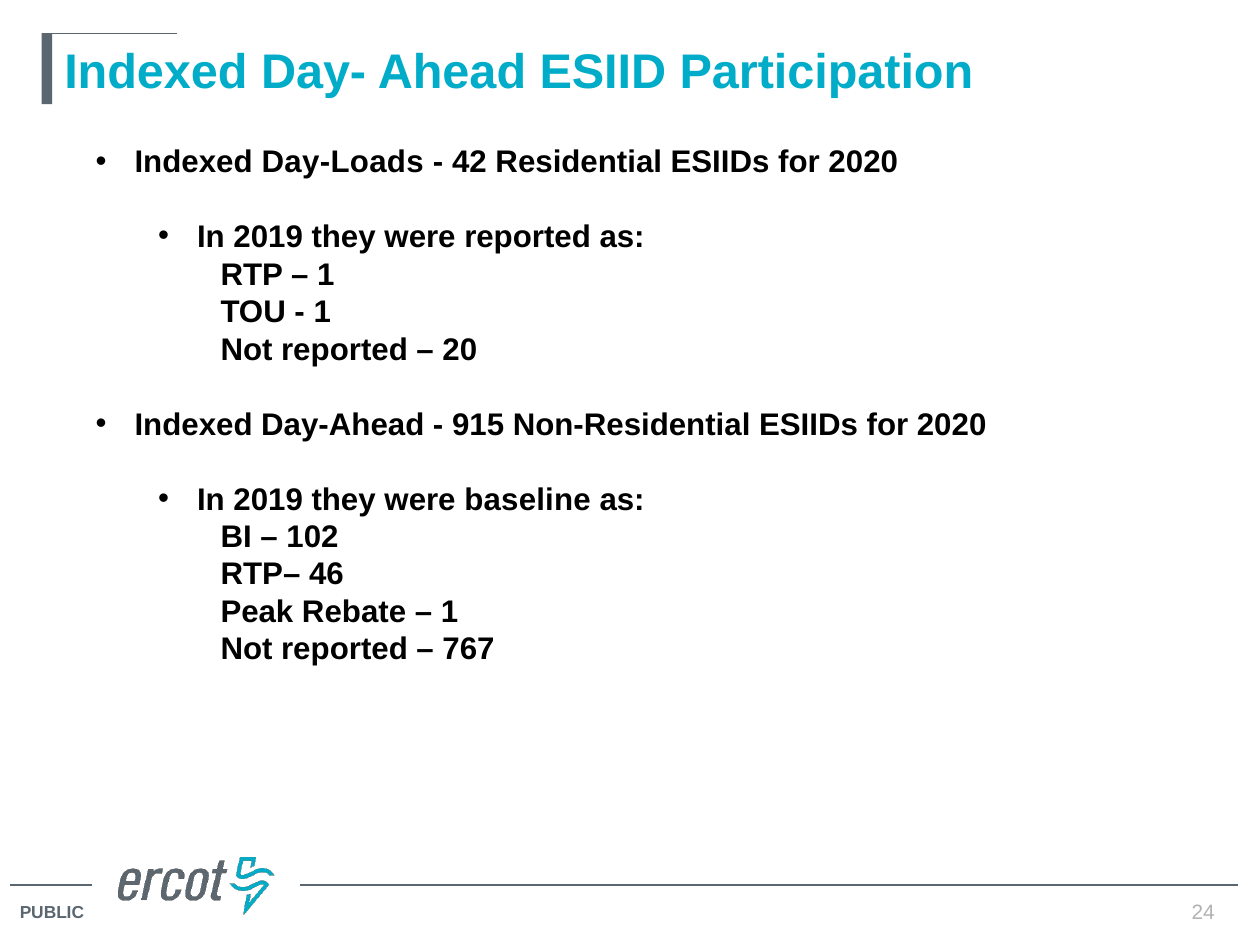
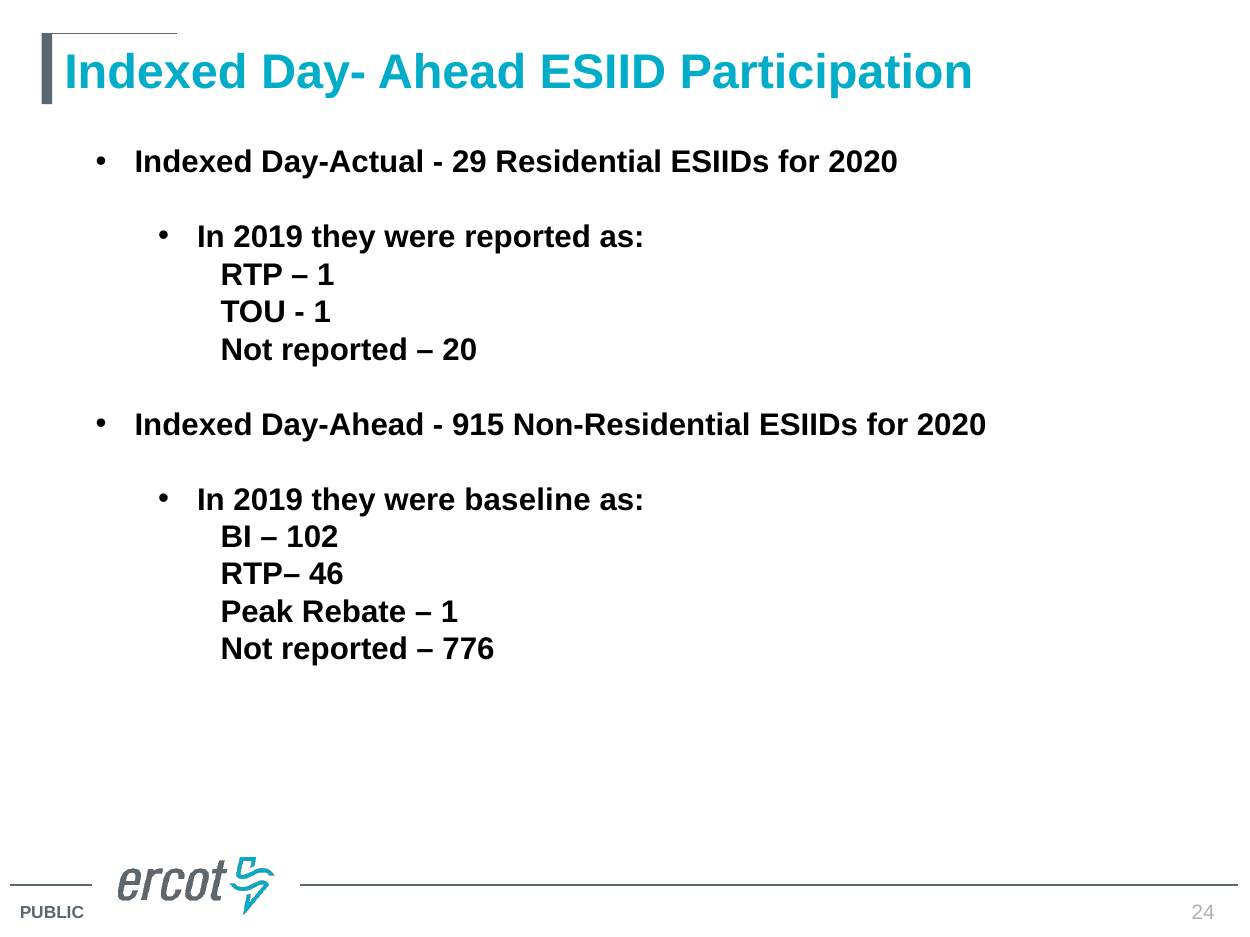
Day-Loads: Day-Loads -> Day-Actual
42: 42 -> 29
767: 767 -> 776
